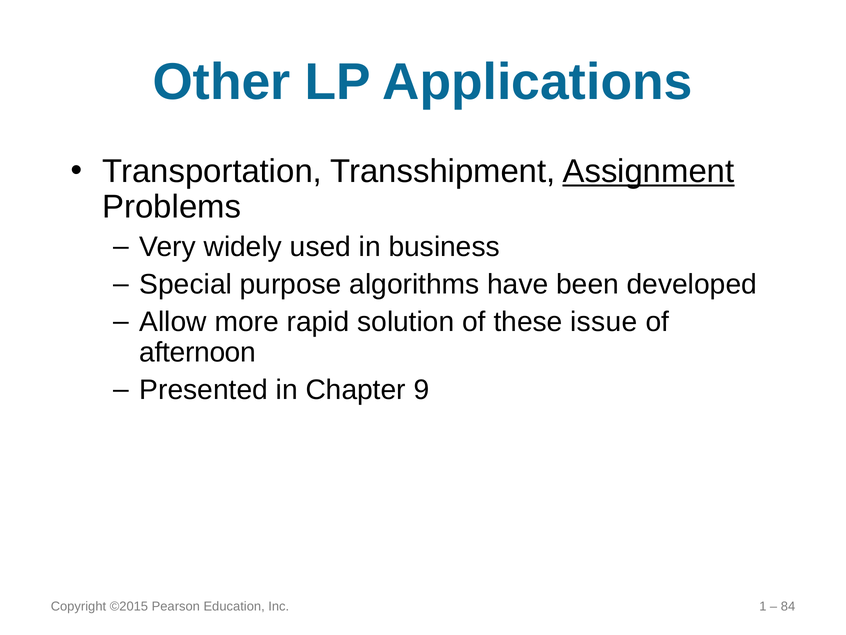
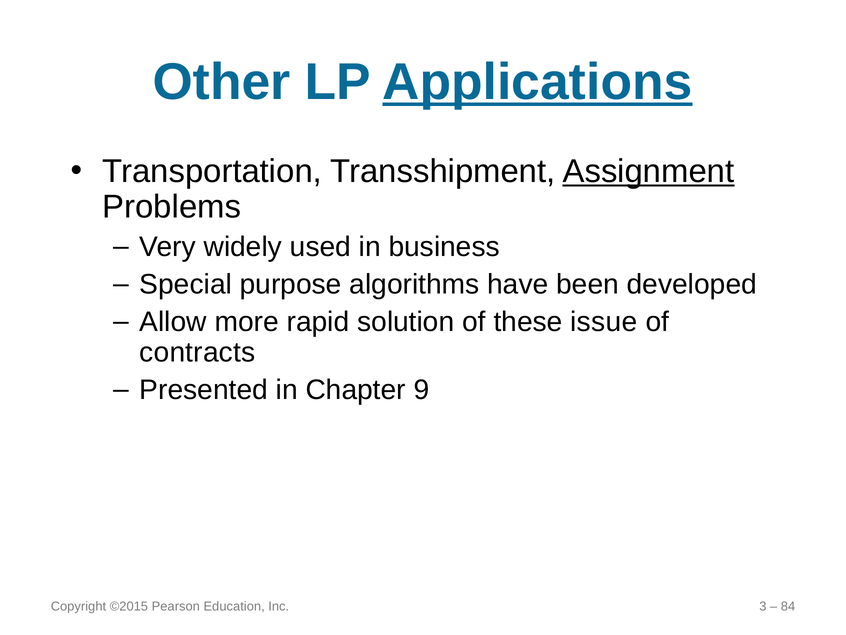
Applications underline: none -> present
afternoon: afternoon -> contracts
1: 1 -> 3
